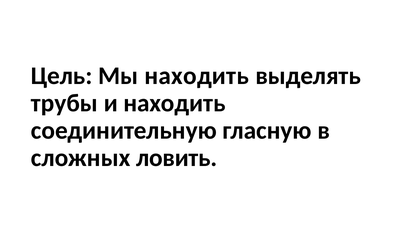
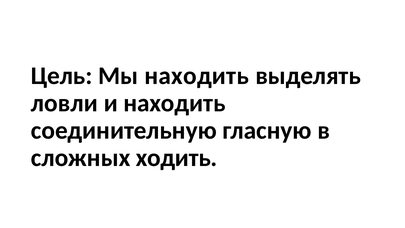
трубы: трубы -> ловли
ловить: ловить -> ходить
